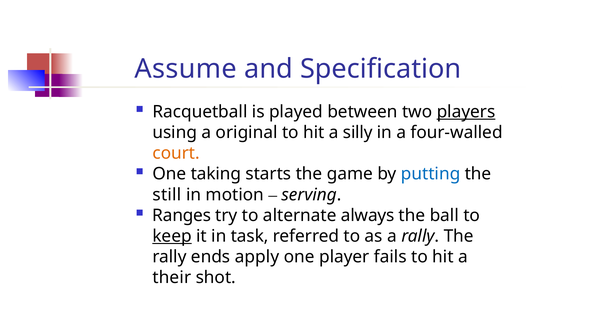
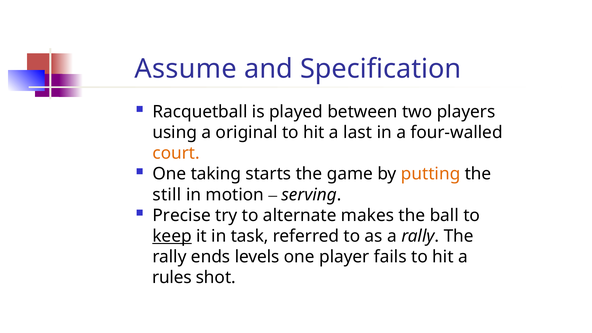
players underline: present -> none
silly: silly -> last
putting colour: blue -> orange
Ranges: Ranges -> Precise
always: always -> makes
apply: apply -> levels
their: their -> rules
